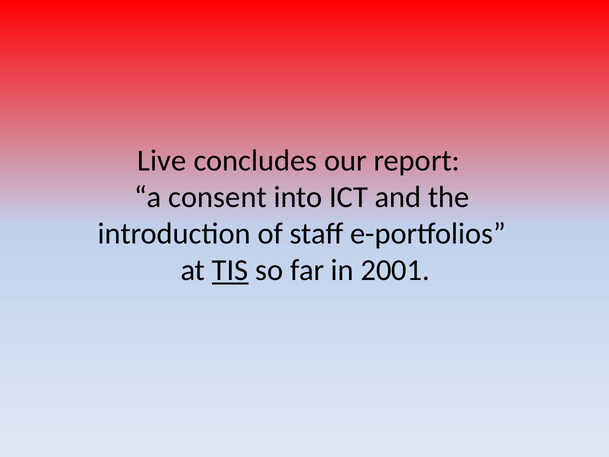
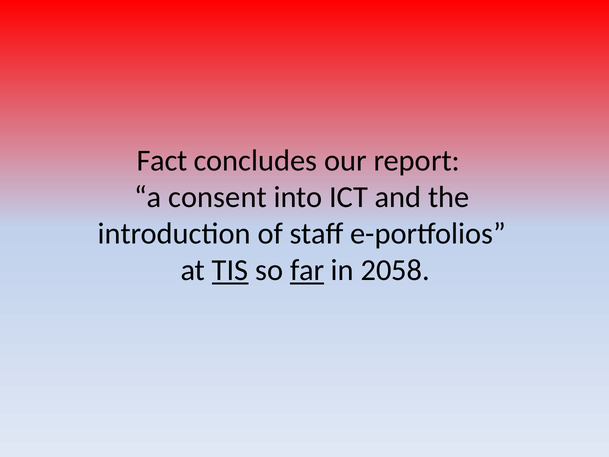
Live: Live -> Fact
far underline: none -> present
2001: 2001 -> 2058
